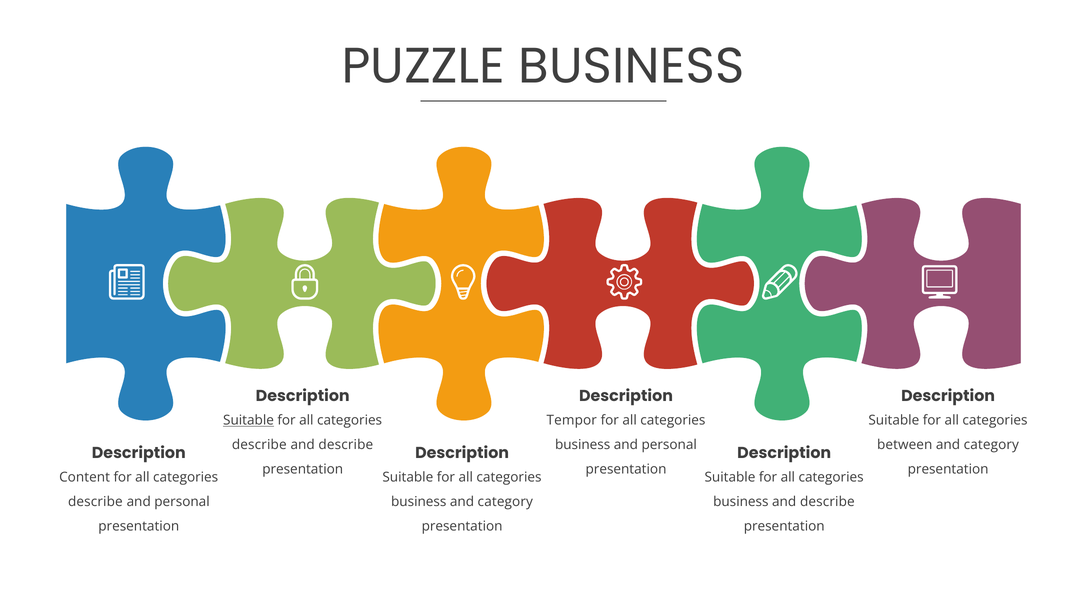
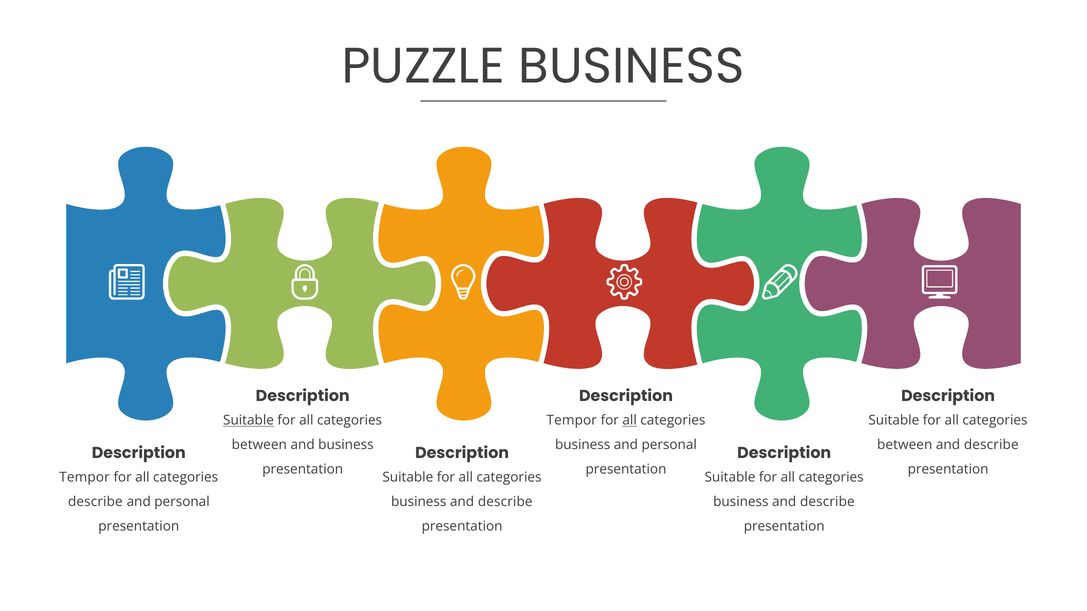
all at (630, 421) underline: none -> present
describe at (259, 445): describe -> between
describe at (346, 445): describe -> business
category at (991, 445): category -> describe
Content at (85, 478): Content -> Tempor
category at (505, 502): category -> describe
